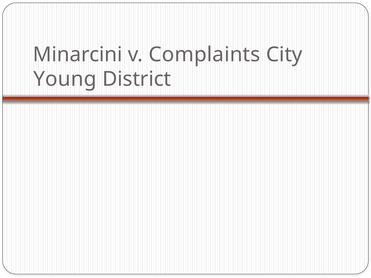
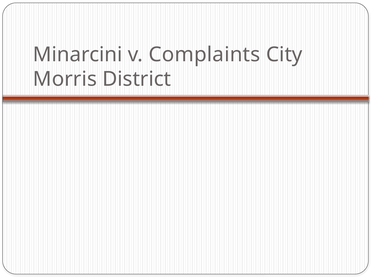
Young: Young -> Morris
